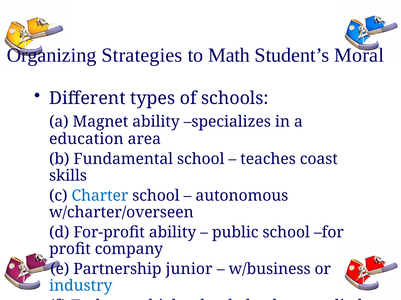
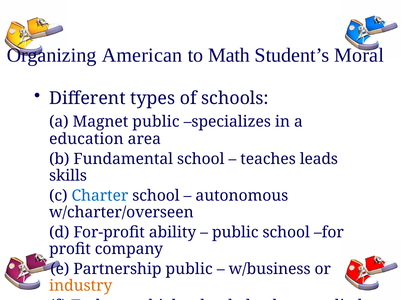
Strategies: Strategies -> American
Magnet ability: ability -> public
teaches coast: coast -> leads
Partnership junior: junior -> public
industry colour: blue -> orange
